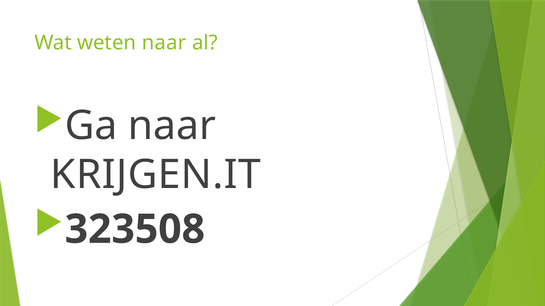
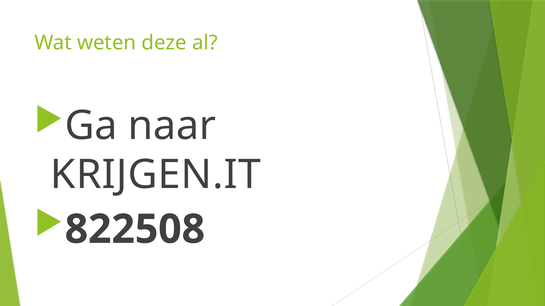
weten naar: naar -> deze
323508: 323508 -> 822508
